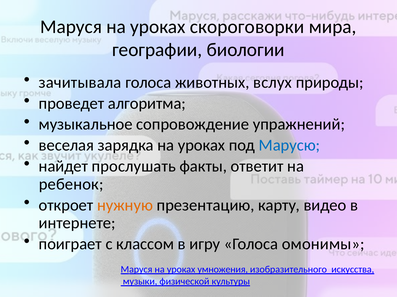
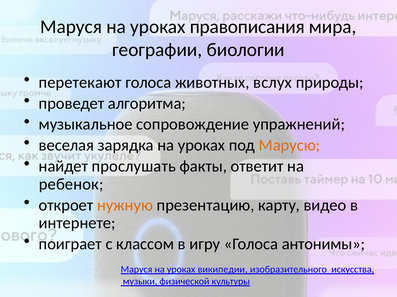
скороговорки: скороговорки -> правописания
зачитывала: зачитывала -> перетекают
Марусю colour: blue -> orange
омонимы: омонимы -> антонимы
умножения: умножения -> википедии
